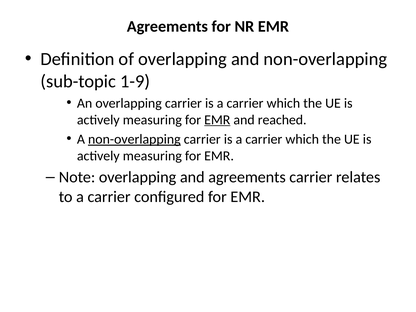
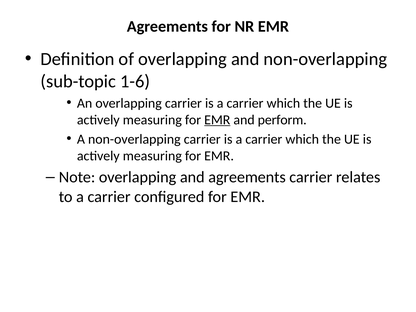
1-9: 1-9 -> 1-6
reached: reached -> perform
non-overlapping at (134, 139) underline: present -> none
